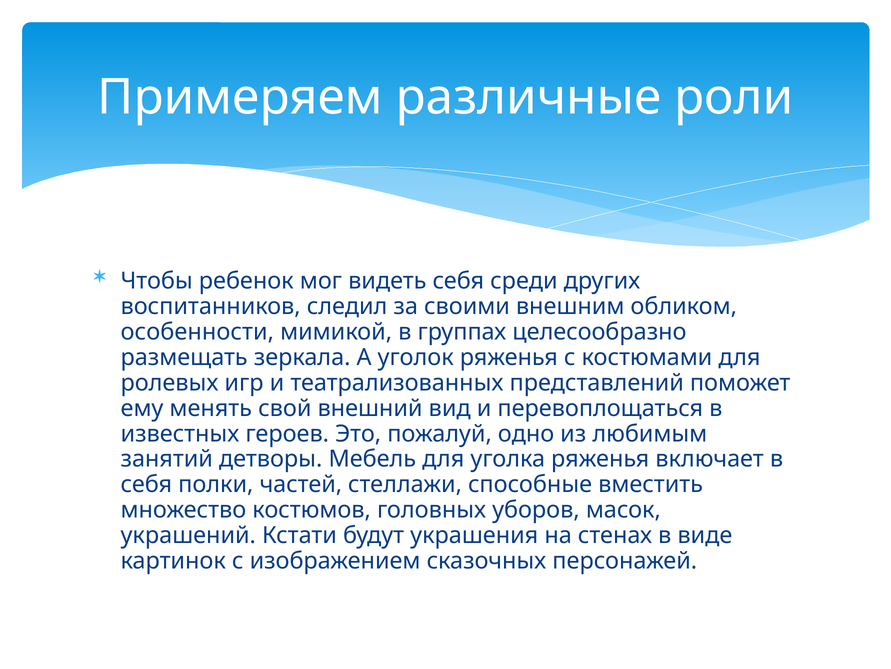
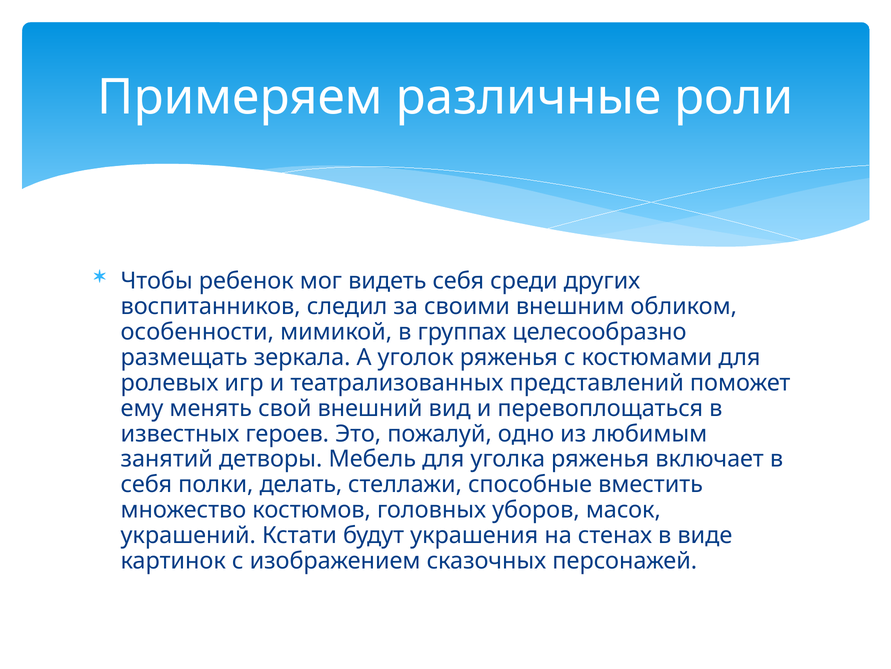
частей: частей -> делать
